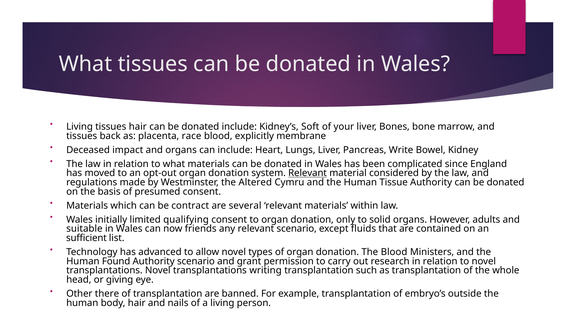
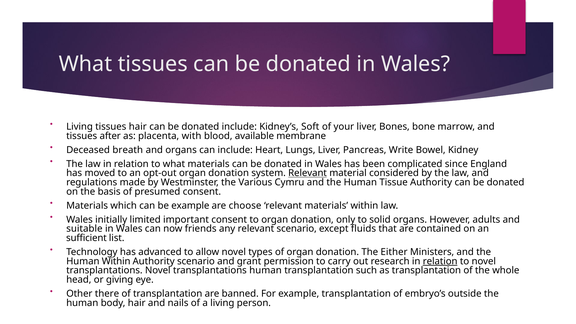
back: back -> after
race: race -> with
explicitly: explicitly -> available
impact: impact -> breath
Altered: Altered -> Various
be contract: contract -> example
several: several -> choose
qualifying: qualifying -> important
The Blood: Blood -> Either
Human Found: Found -> Within
relation at (440, 261) underline: none -> present
transplantations writing: writing -> human
